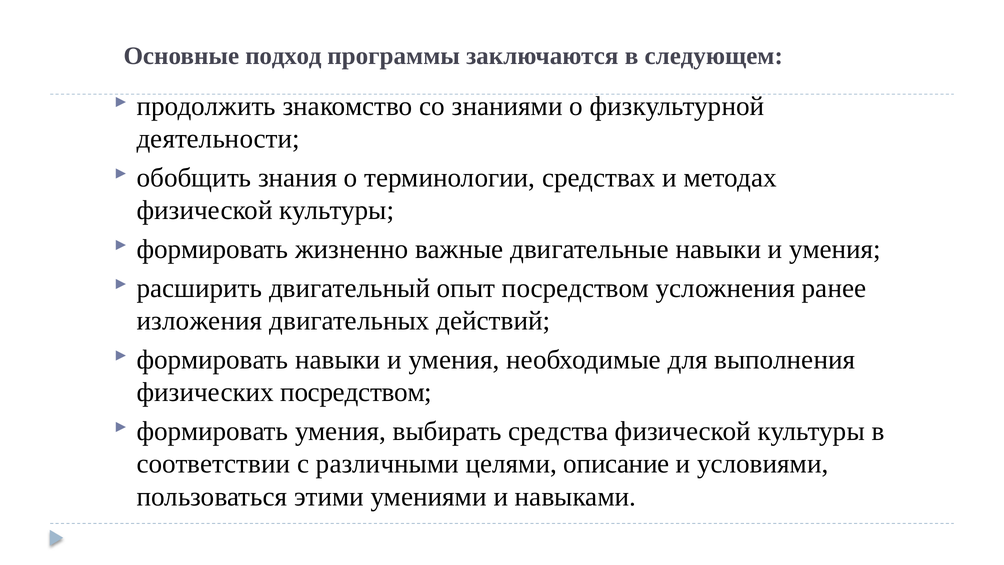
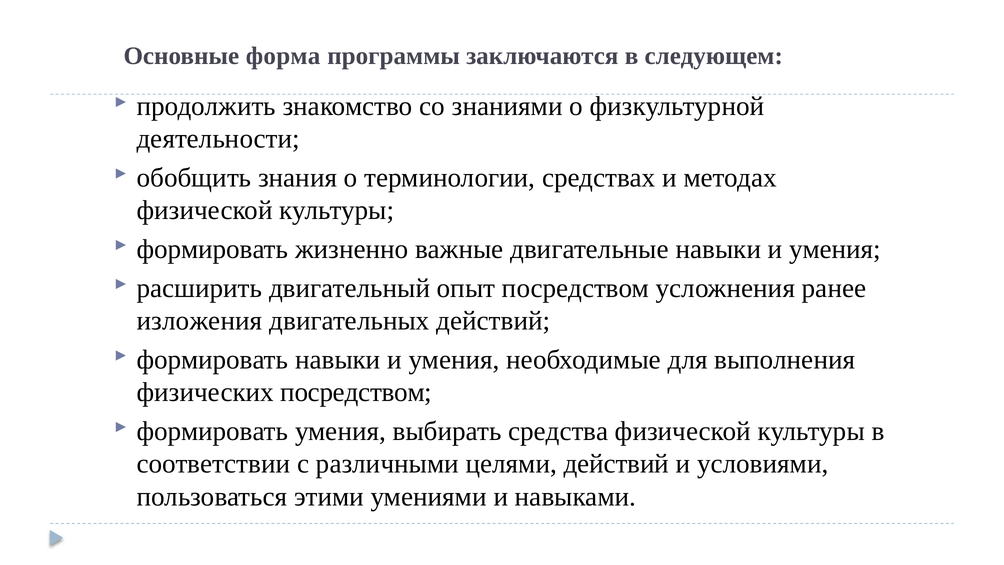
подход: подход -> форма
целями описание: описание -> действий
